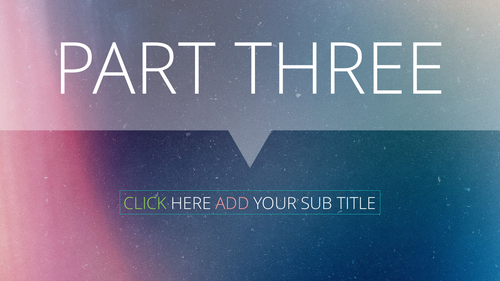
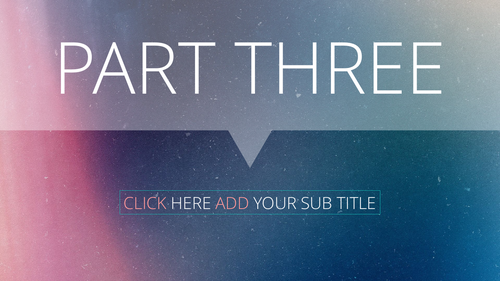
CLICK colour: light green -> pink
